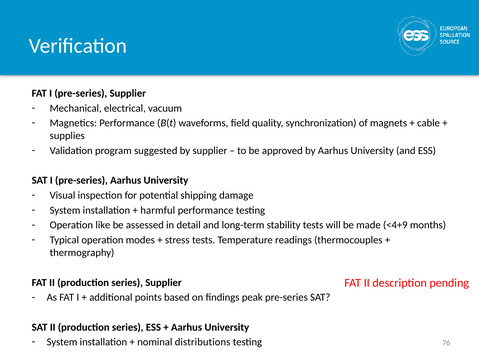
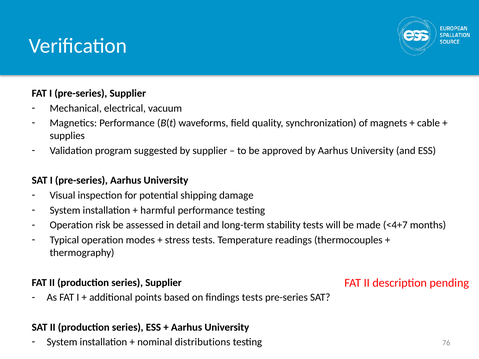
like: like -> risk
<4+9: <4+9 -> <4+7
findings peak: peak -> tests
